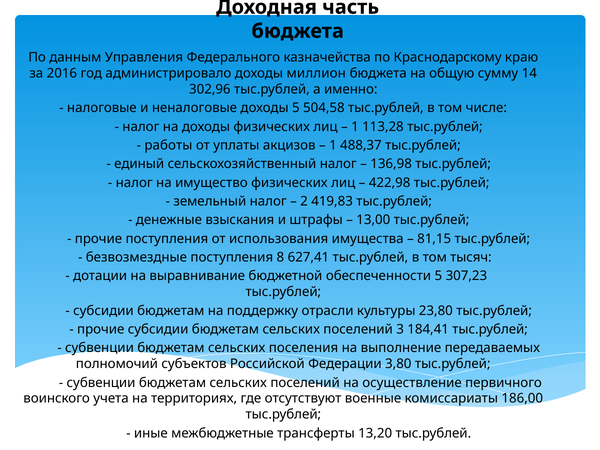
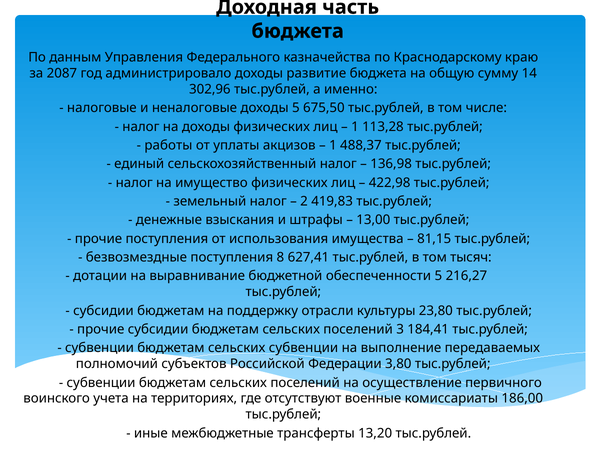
2016: 2016 -> 2087
миллион: миллион -> развитие
504,58: 504,58 -> 675,50
307,23: 307,23 -> 216,27
сельских поселения: поселения -> субвенции
